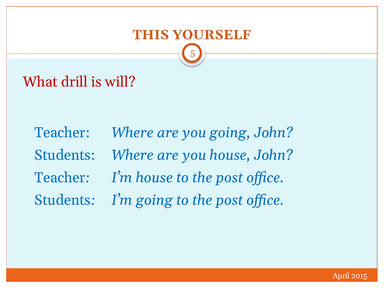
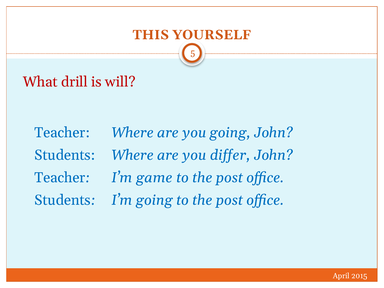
you house: house -> differ
I’m house: house -> game
